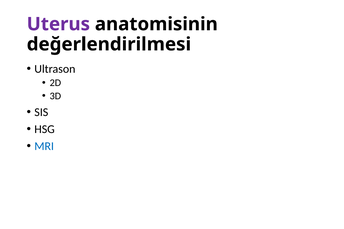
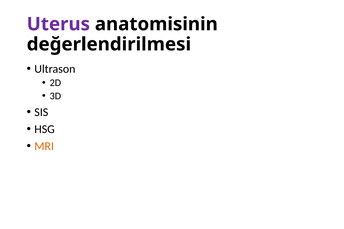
MRI colour: blue -> orange
